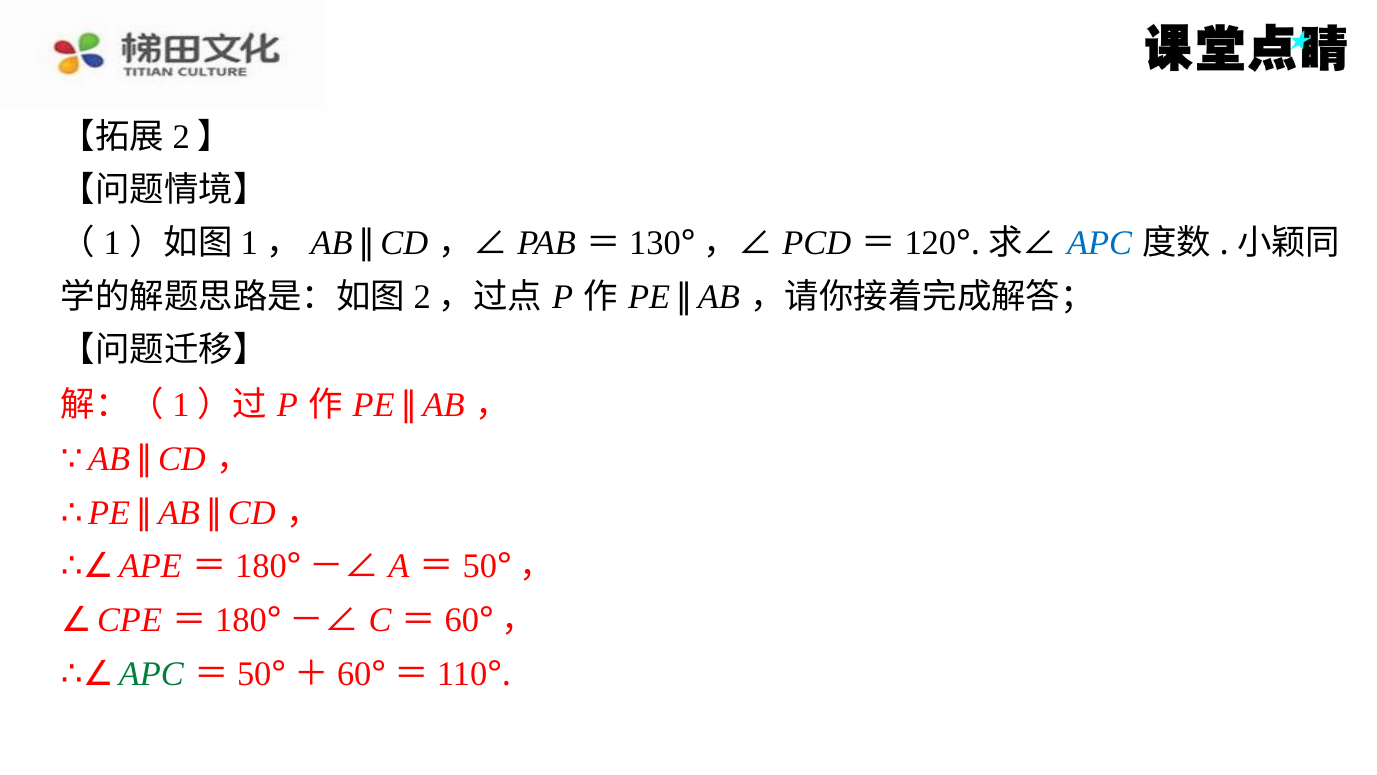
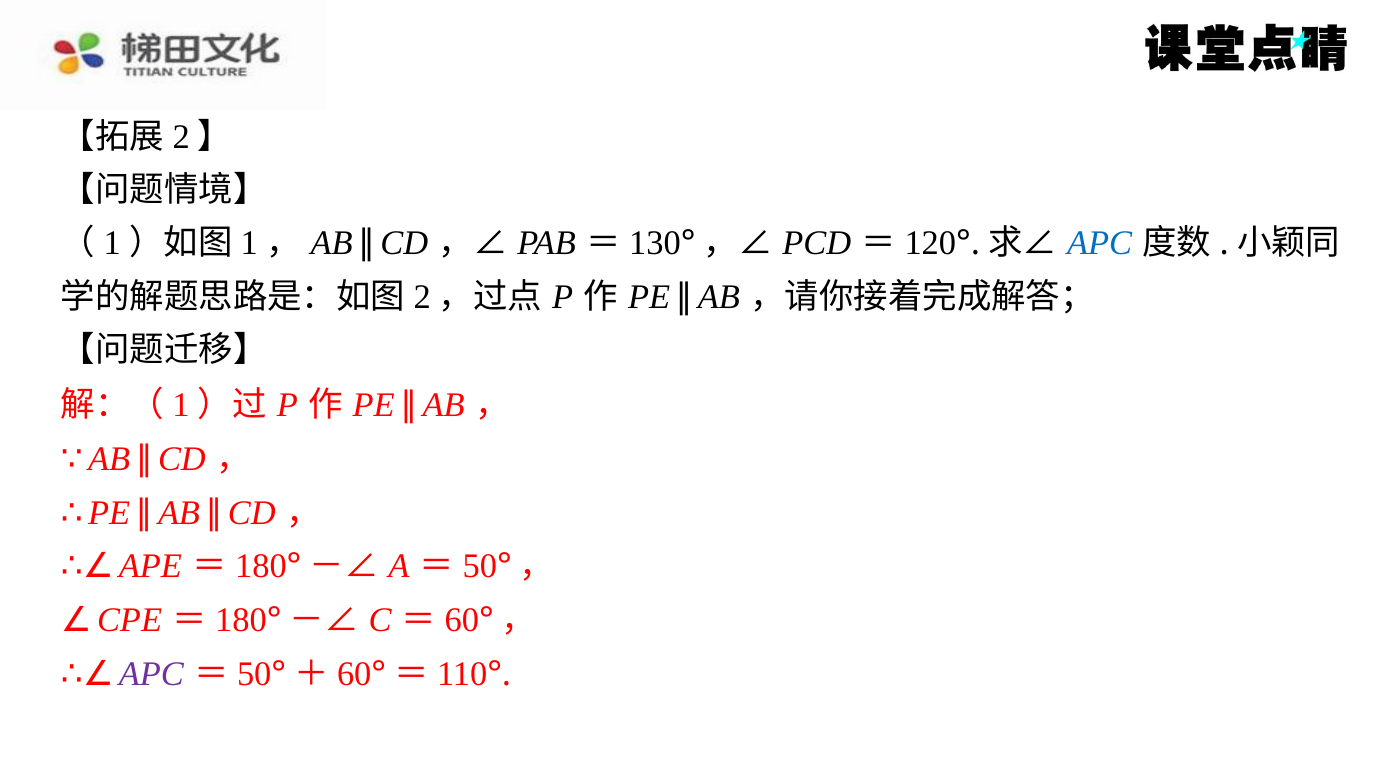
APC at (151, 673) colour: green -> purple
